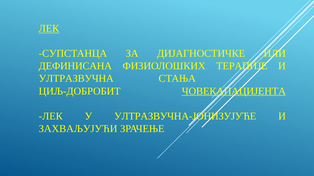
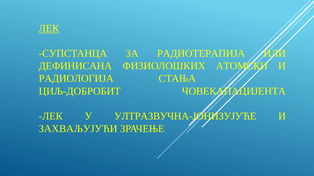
ДИЈАГНОСТИЧКЕ: ДИЈАГНОСТИЧКЕ -> РАДИОТЕРАПИЈА
ТЕРАПИЈЕ: ТЕРАПИЈЕ -> АТОМСКИ
УЛТРАЗВУЧНА: УЛТРАЗВУЧНА -> РАДИОЛОГИЈА
ЧОВЕКАПАЦИЈЕНТА underline: present -> none
